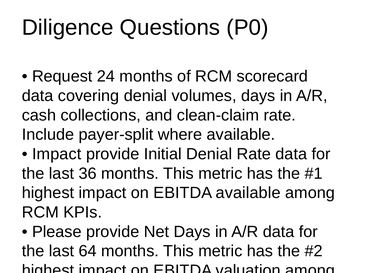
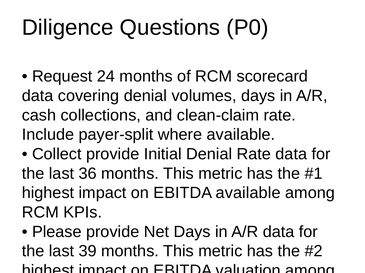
Impact at (57, 154): Impact -> Collect
64: 64 -> 39
